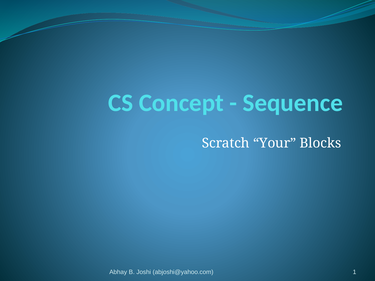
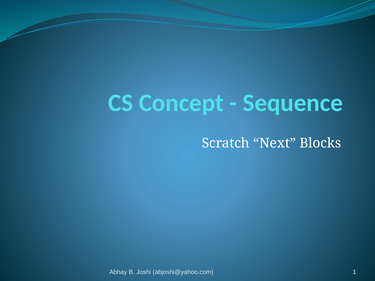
Your: Your -> Next
